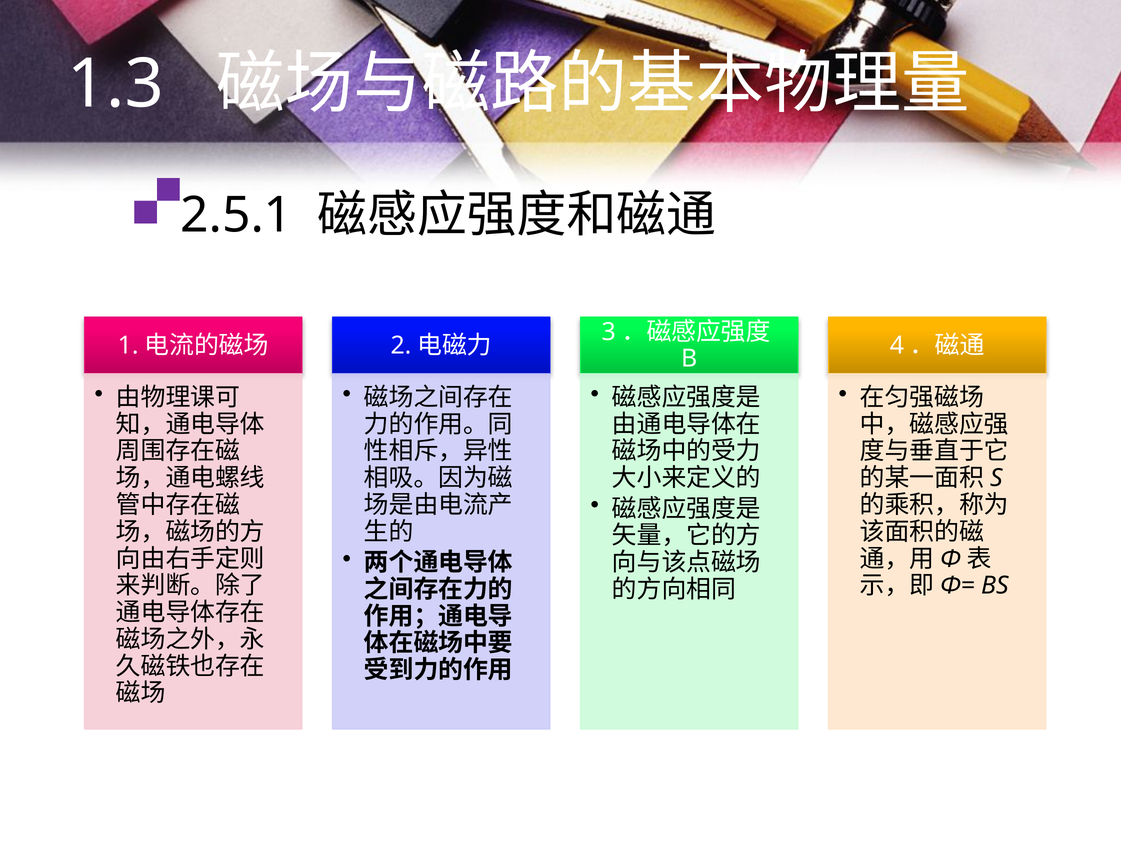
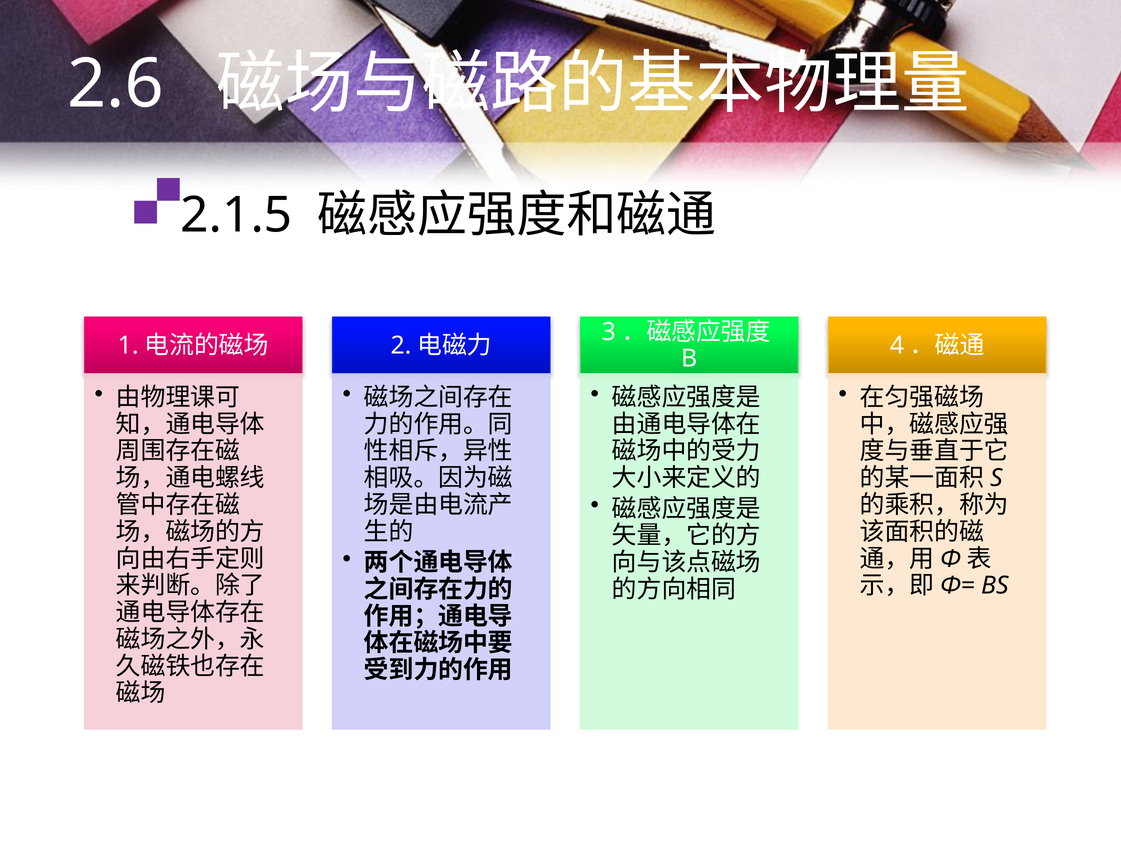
1.3: 1.3 -> 2.6
2.5.1: 2.5.1 -> 2.1.5
